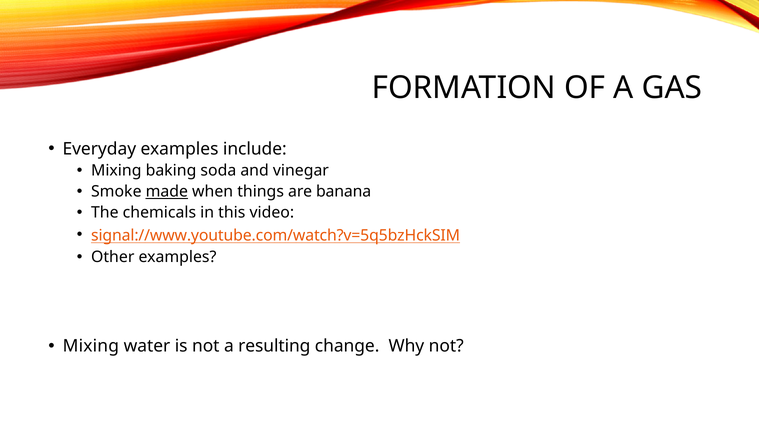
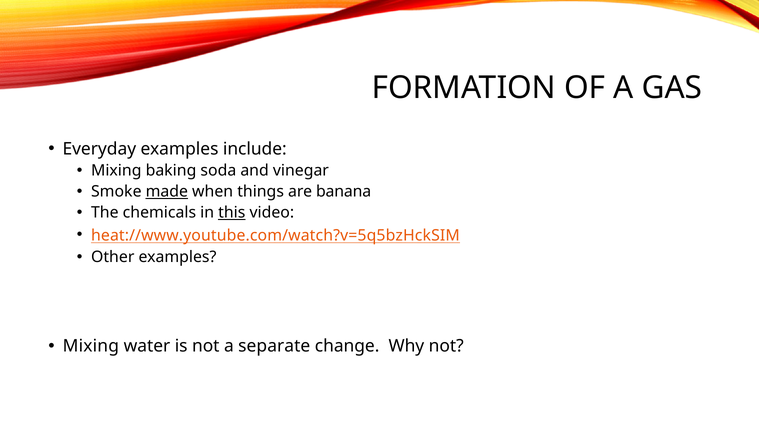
this underline: none -> present
signal://www.youtube.com/watch?v=5q5bzHckSIM: signal://www.youtube.com/watch?v=5q5bzHckSIM -> heat://www.youtube.com/watch?v=5q5bzHckSIM
resulting: resulting -> separate
